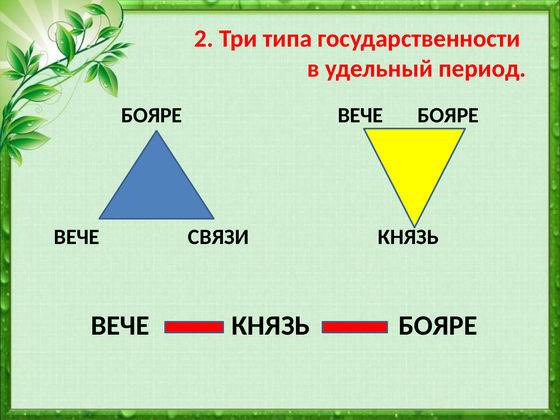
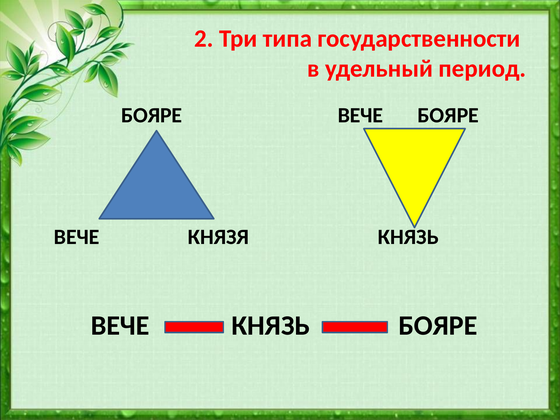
СВЯЗИ: СВЯЗИ -> КНЯЗЯ
